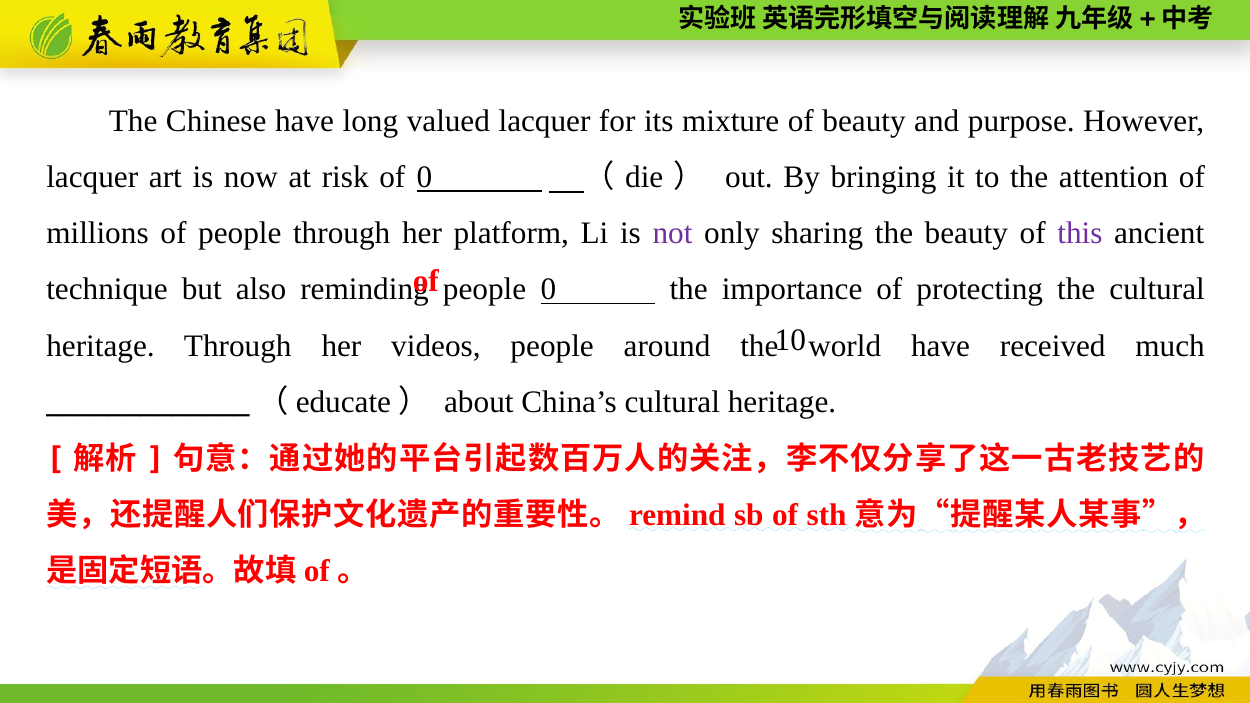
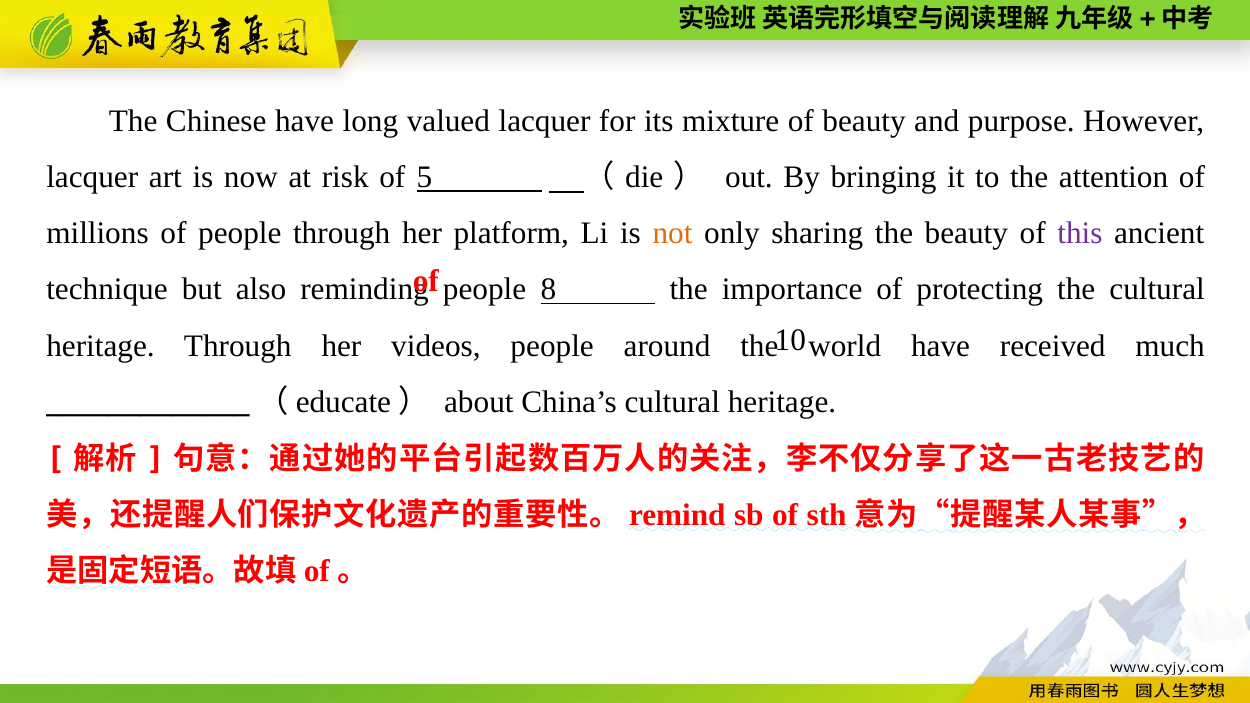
of 0: 0 -> 5
not colour: purple -> orange
people 0: 0 -> 8
